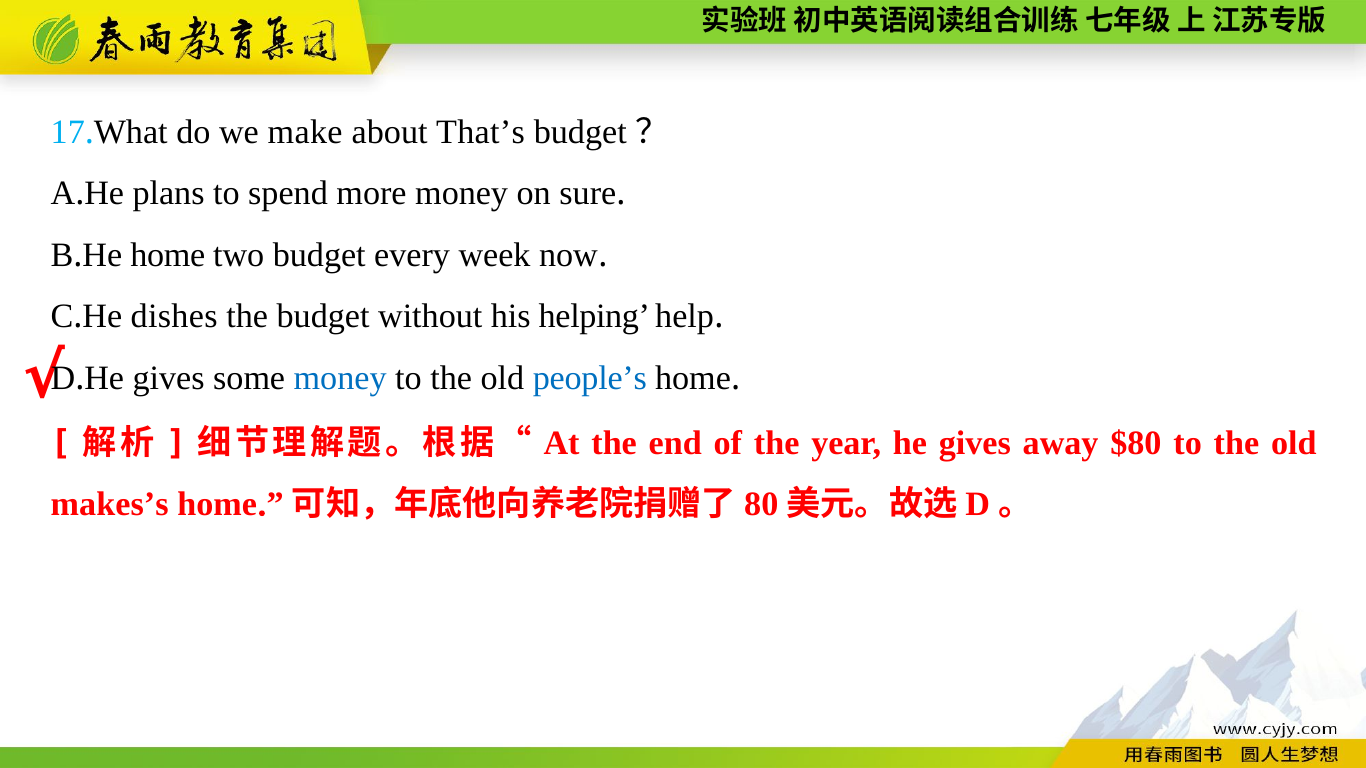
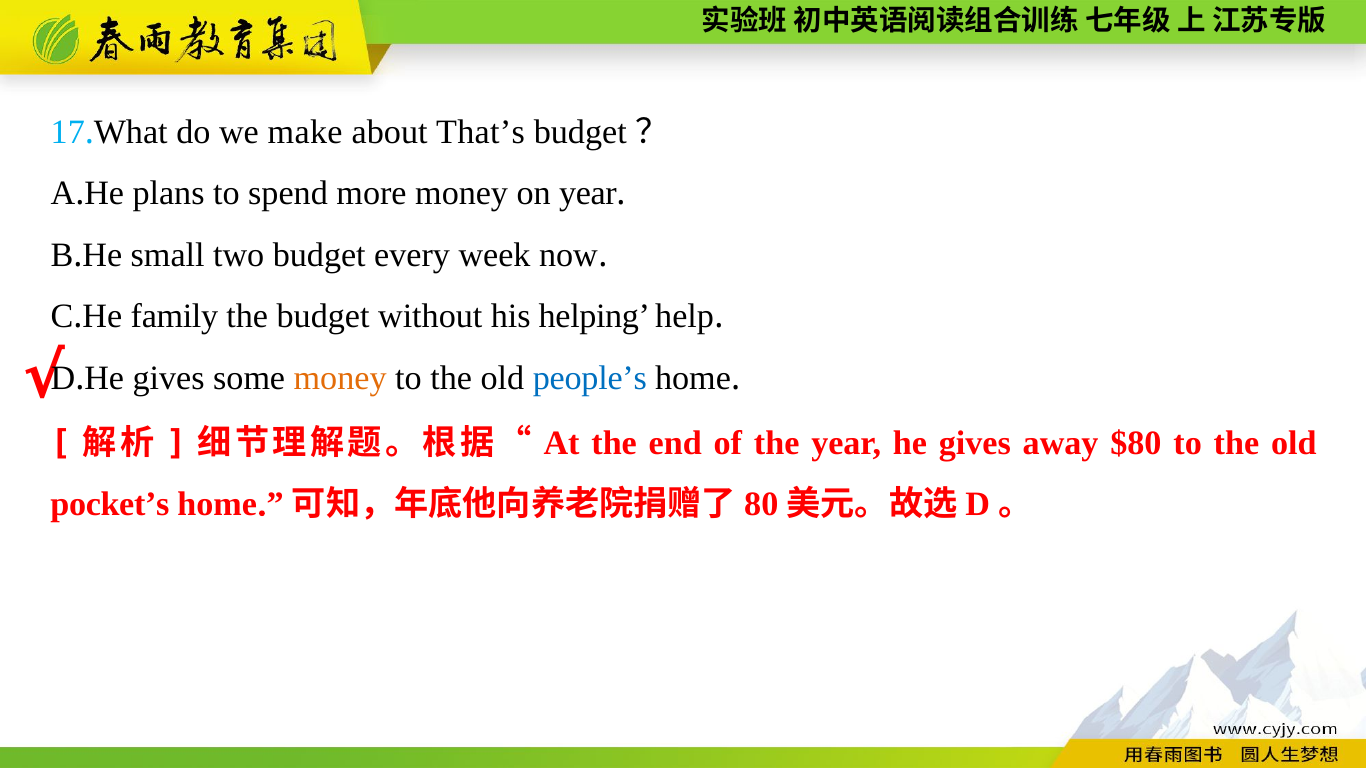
on sure: sure -> year
He home: home -> small
dishes: dishes -> family
money at (340, 378) colour: blue -> orange
makes’s: makes’s -> pocket’s
